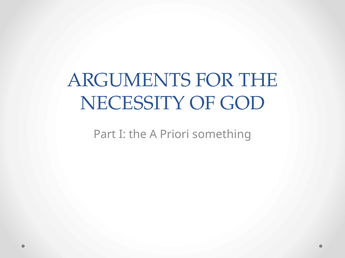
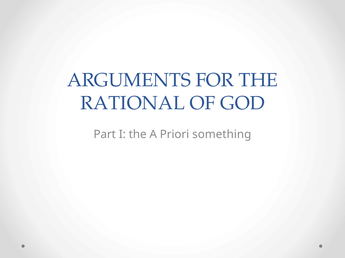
NECESSITY: NECESSITY -> RATIONAL
